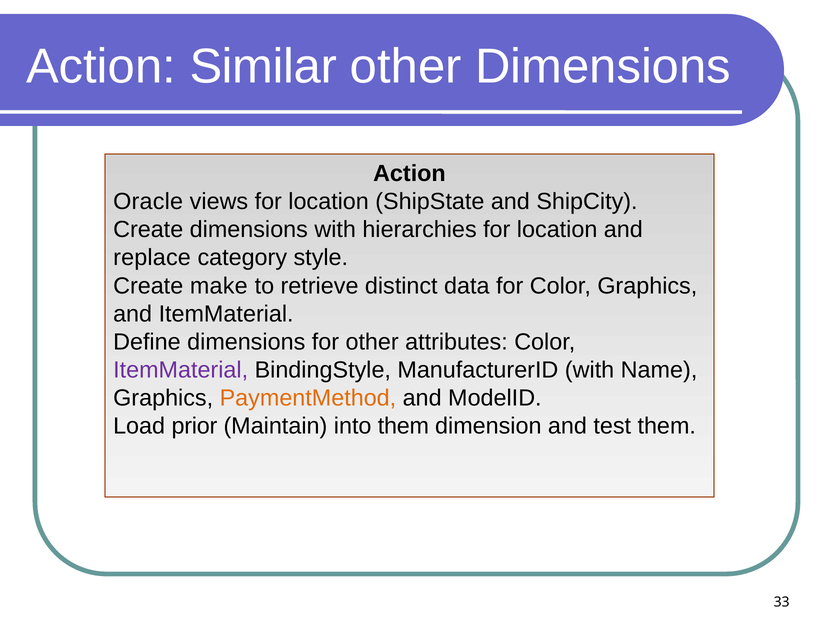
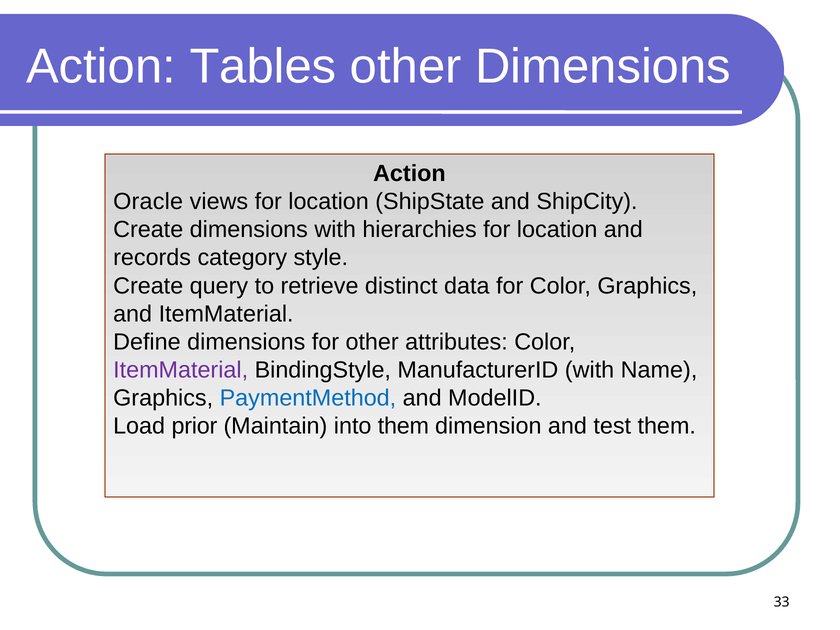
Similar: Similar -> Tables
replace: replace -> records
make: make -> query
PaymentMethod colour: orange -> blue
